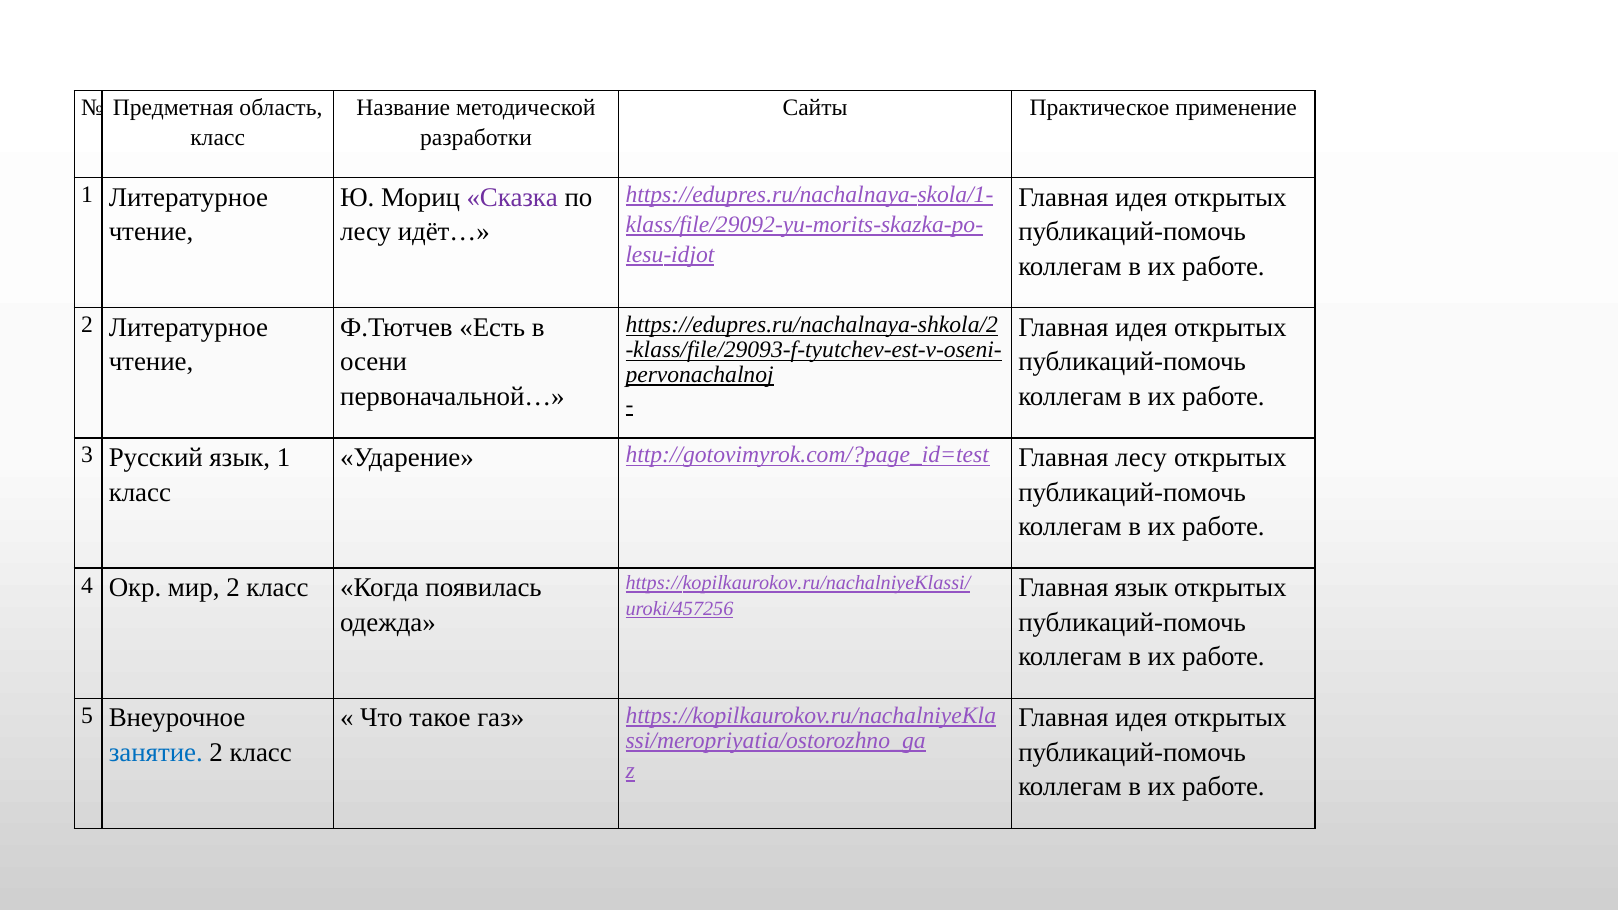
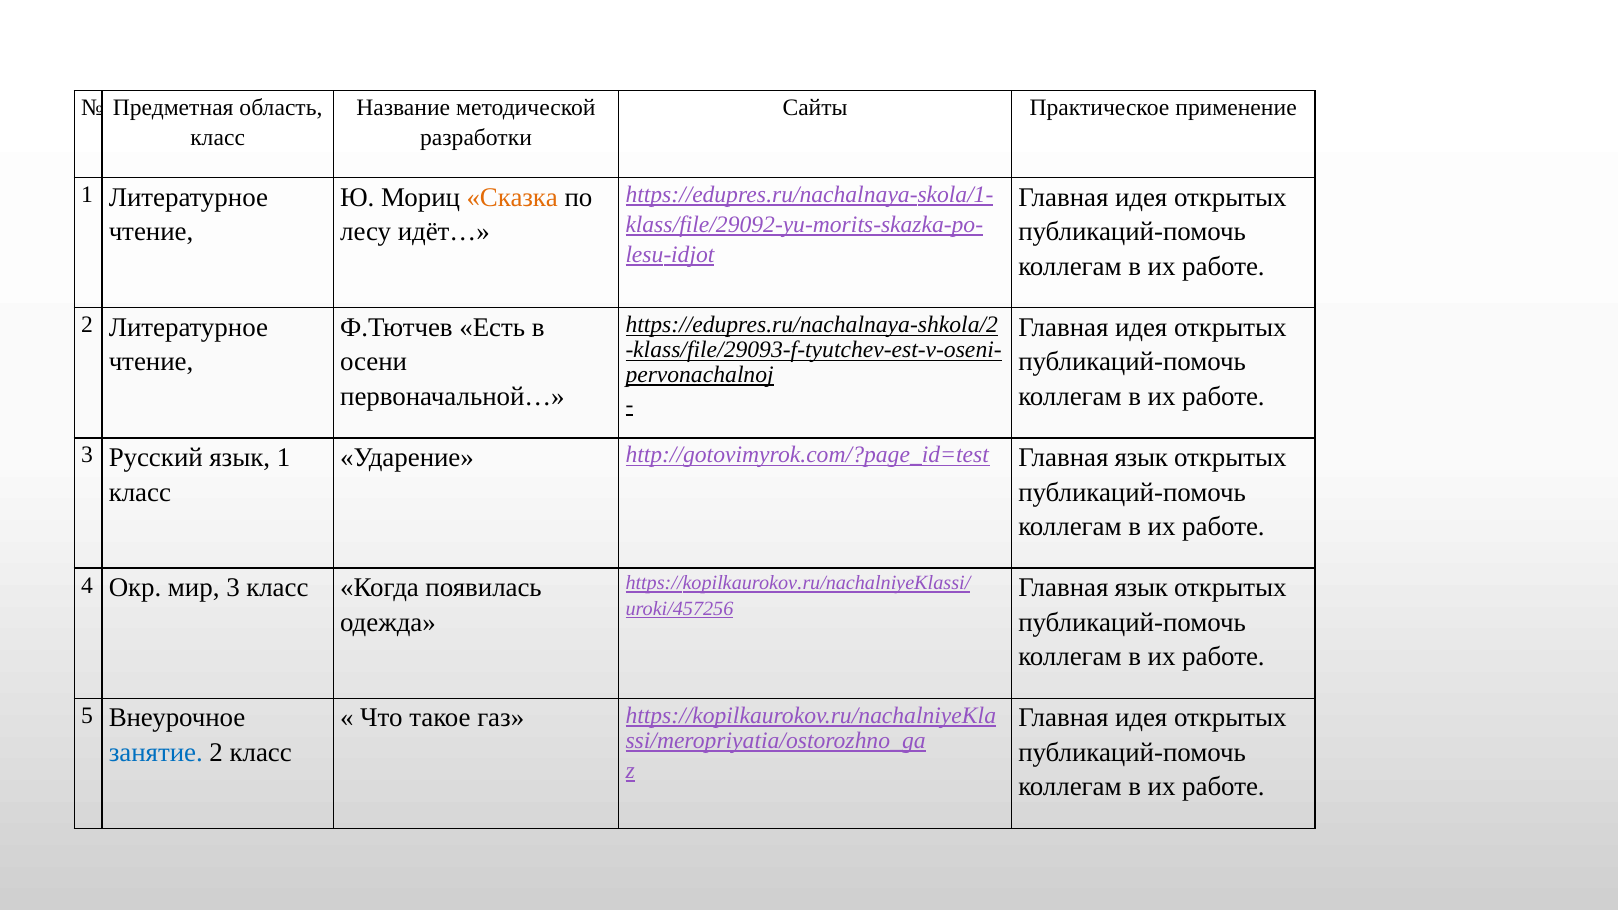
Сказка colour: purple -> orange
лесу at (1141, 458): лесу -> язык
мир 2: 2 -> 3
